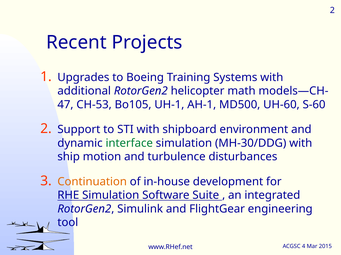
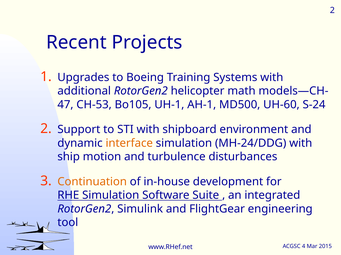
S-60: S-60 -> S-24
interface colour: green -> orange
MH-30/DDG: MH-30/DDG -> MH-24/DDG
